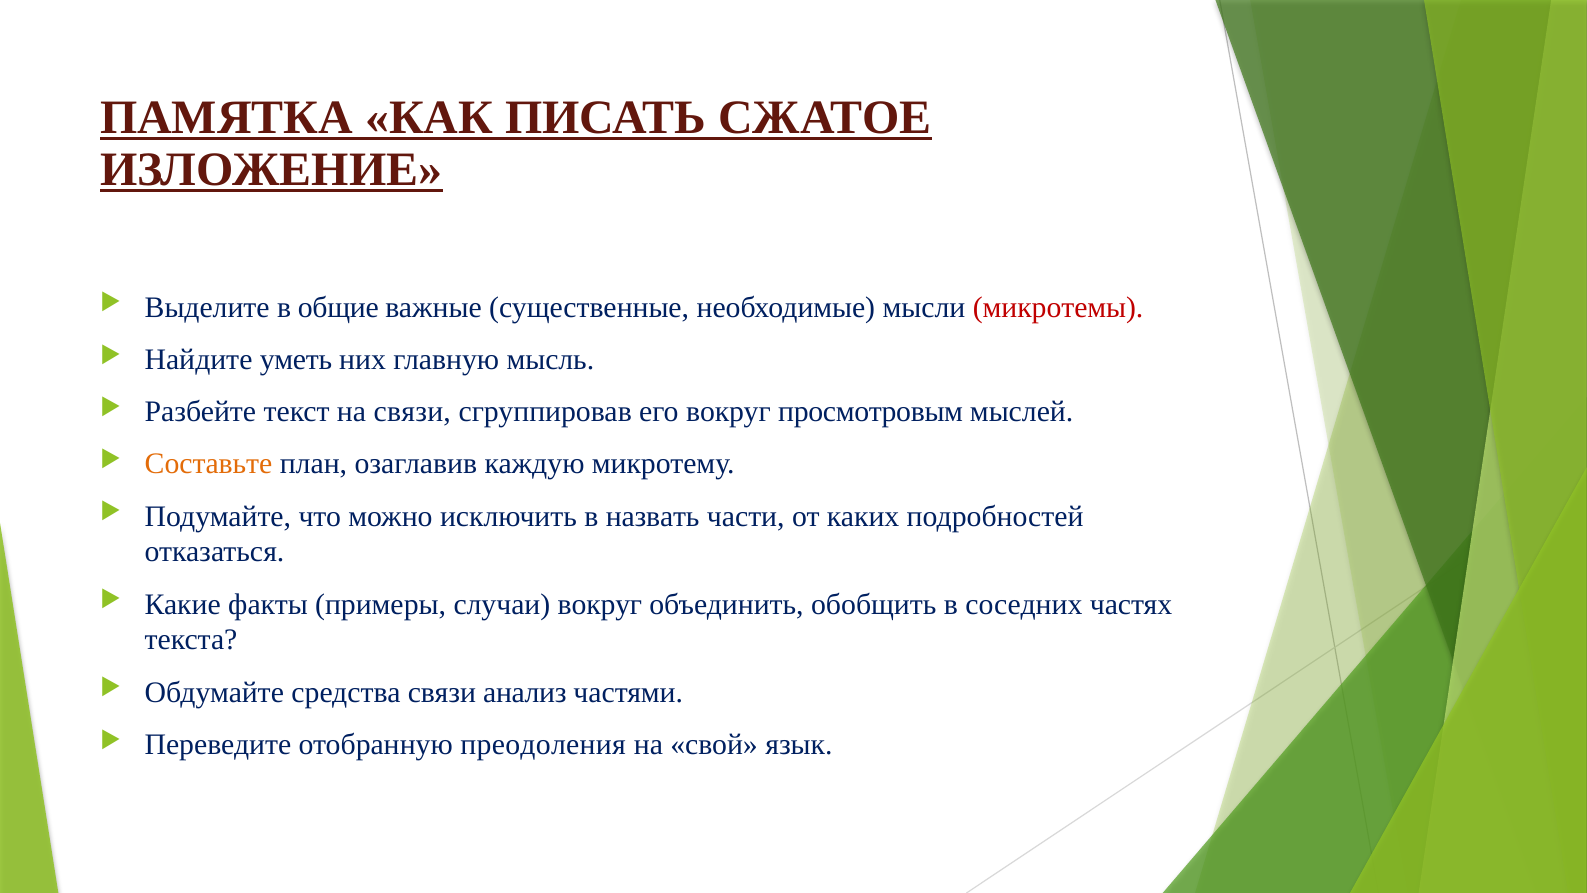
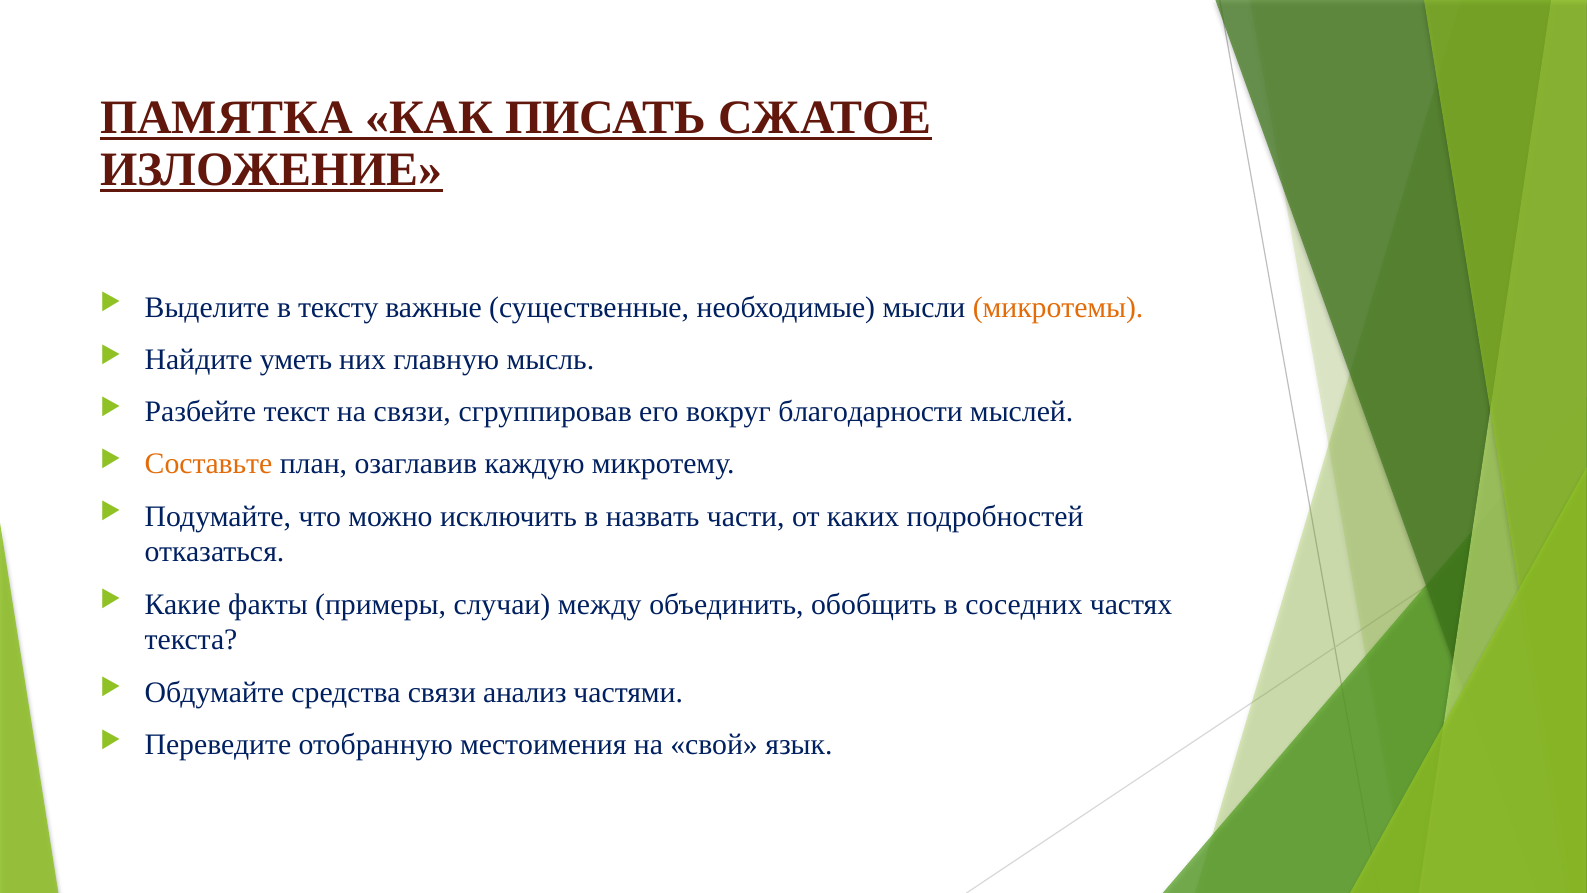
общие: общие -> тексту
микротемы colour: red -> orange
просмотровым: просмотровым -> благодарности
случаи вокруг: вокруг -> между
преодоления: преодоления -> местоимения
